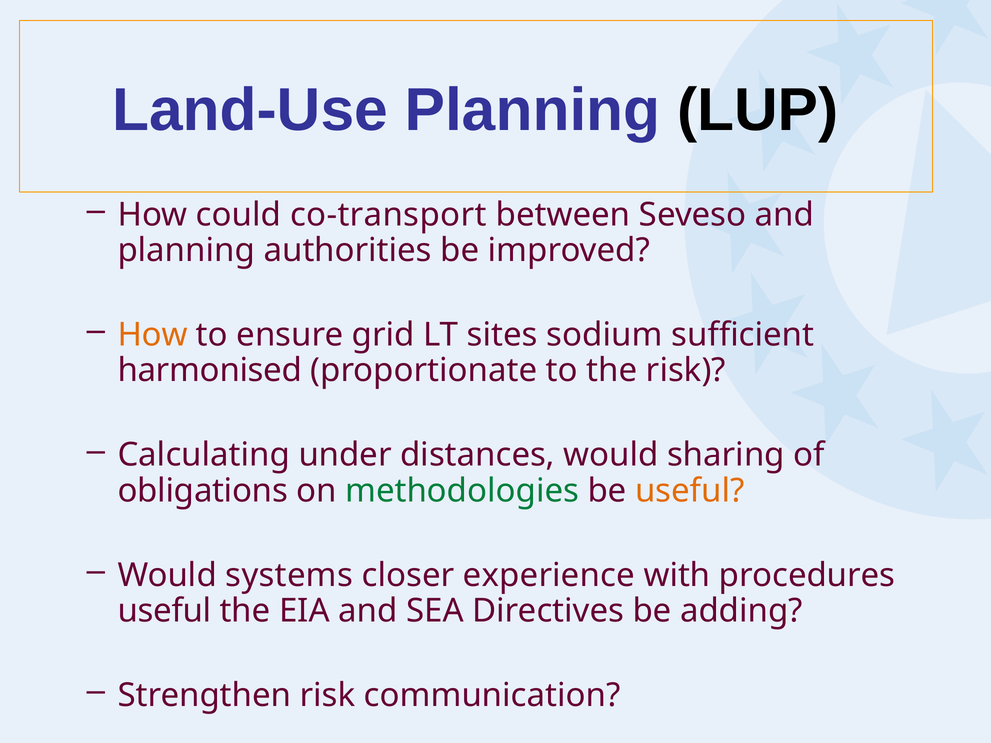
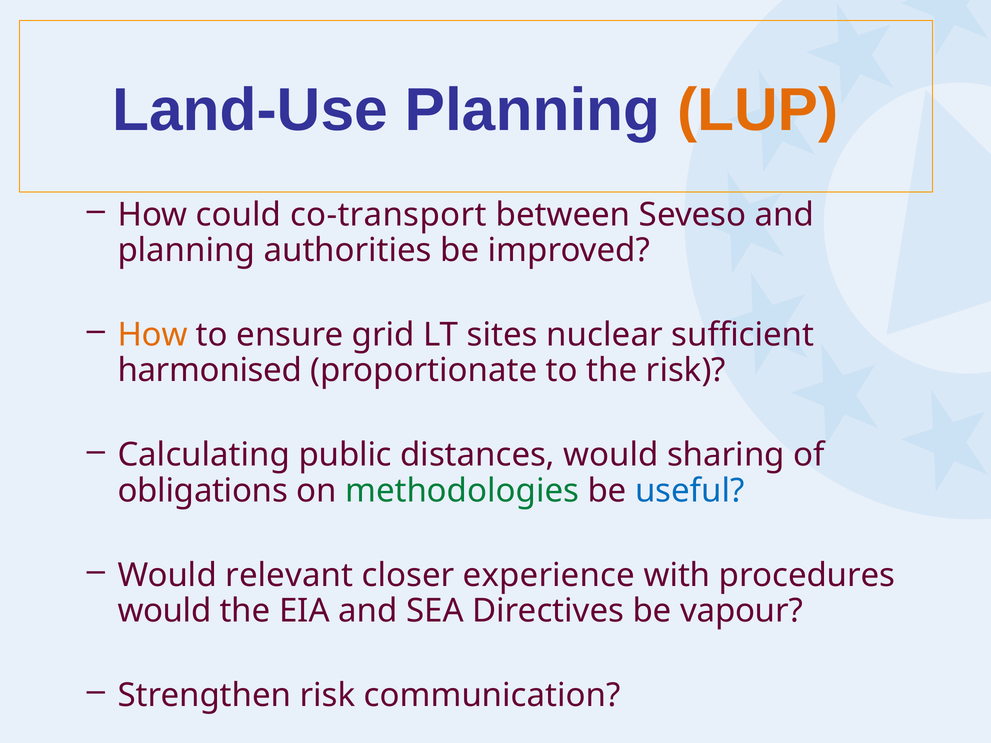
LUP colour: black -> orange
sodium: sodium -> nuclear
under: under -> public
useful at (690, 491) colour: orange -> blue
systems: systems -> relevant
useful at (164, 611): useful -> would
adding: adding -> vapour
